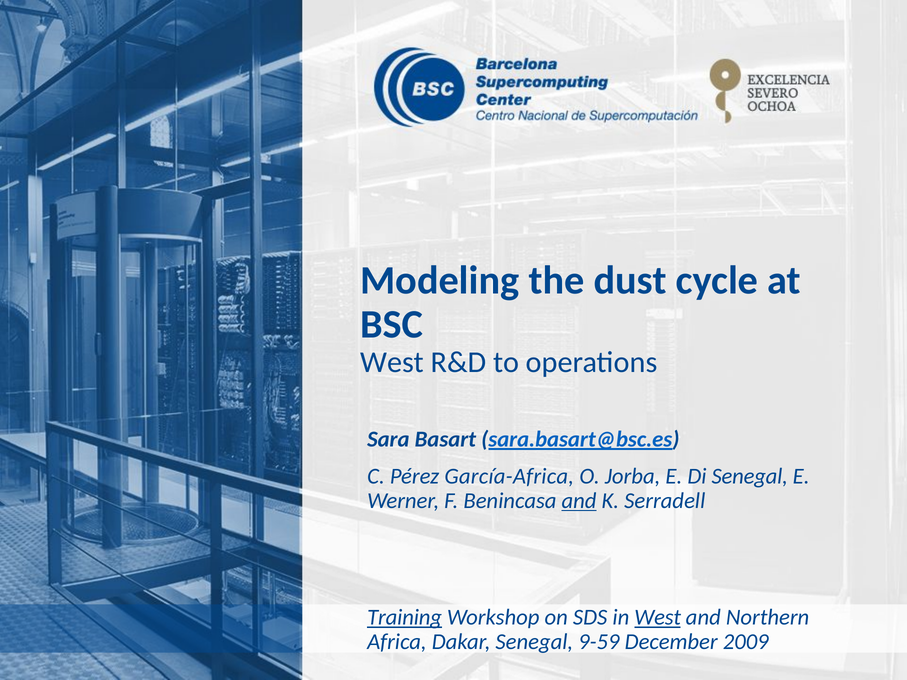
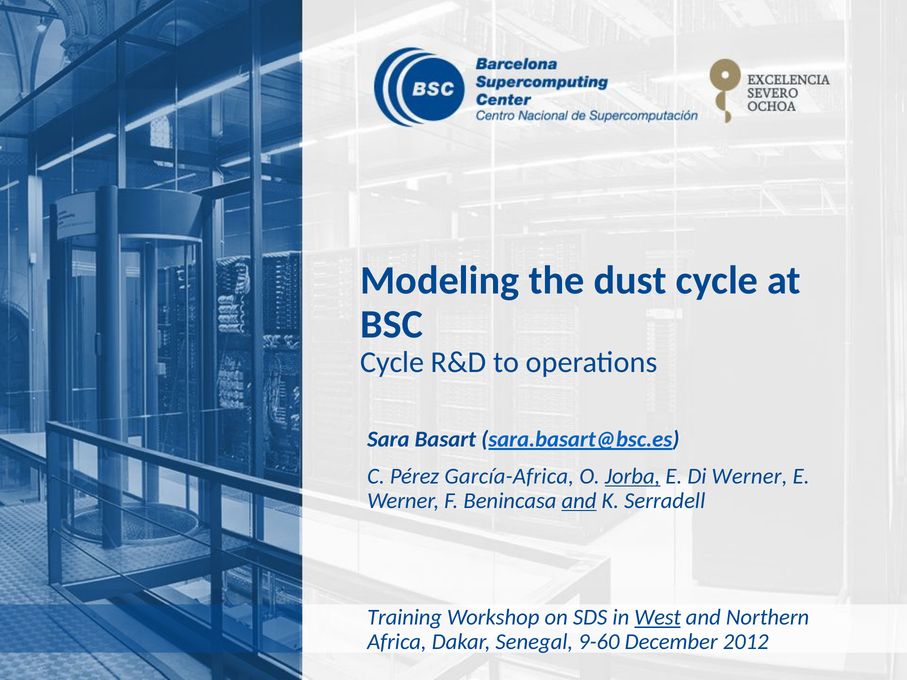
West at (392, 363): West -> Cycle
Jorba underline: none -> present
Di Senegal: Senegal -> Werner
Training underline: present -> none
9-59: 9-59 -> 9-60
2009: 2009 -> 2012
